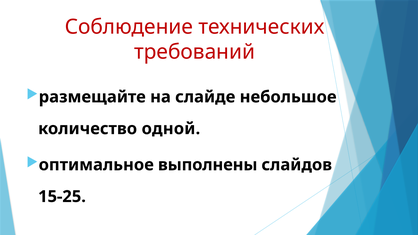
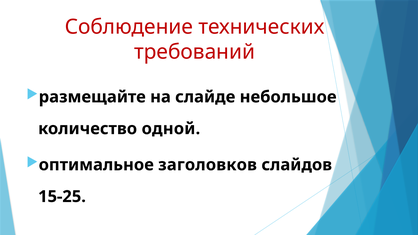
выполнены: выполнены -> заголовков
